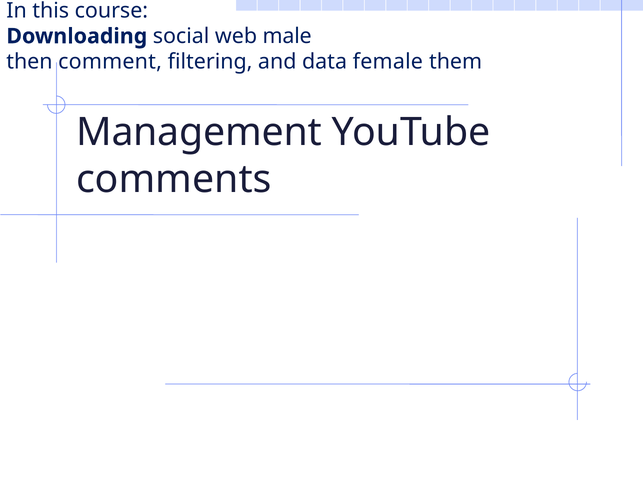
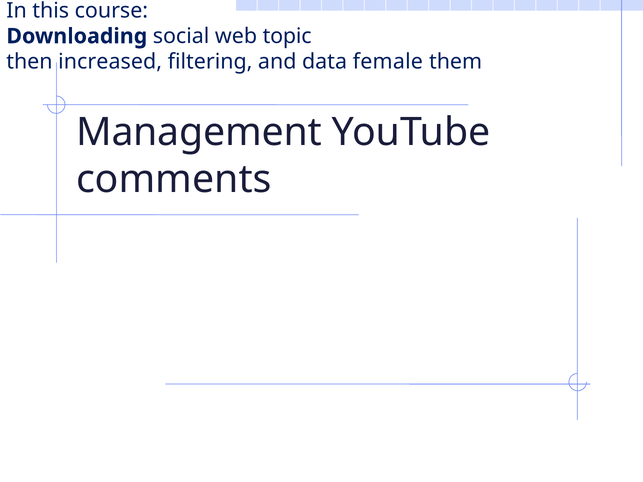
male: male -> topic
comment: comment -> increased
